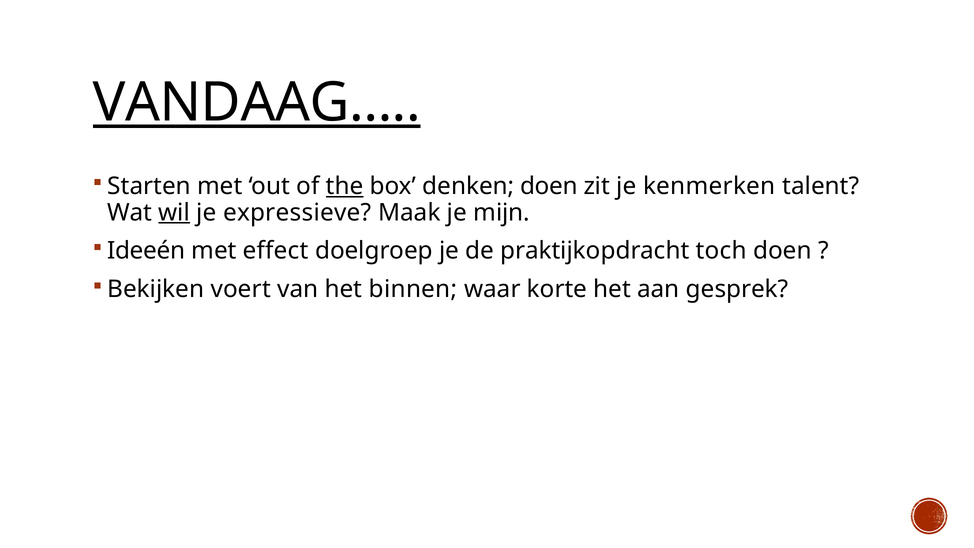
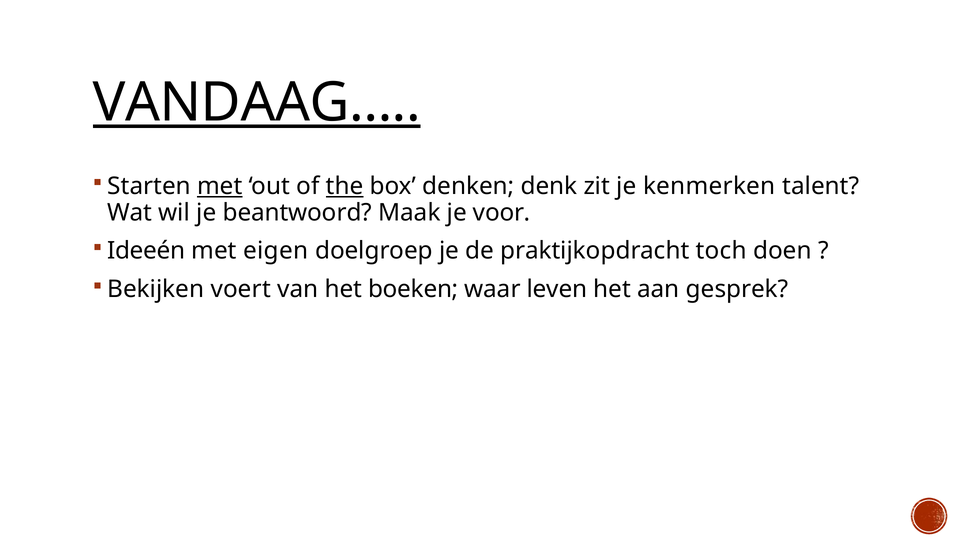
met at (220, 186) underline: none -> present
denken doen: doen -> denk
wil underline: present -> none
expressieve: expressieve -> beantwoord
mijn: mijn -> voor
effect: effect -> eigen
binnen: binnen -> boeken
korte: korte -> leven
